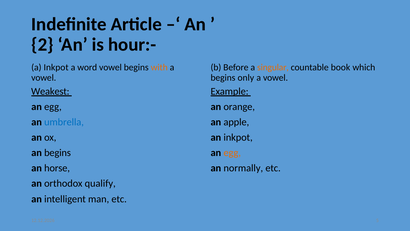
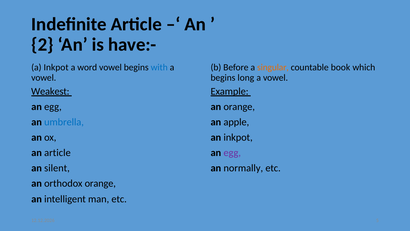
hour:-: hour:- -> have:-
with colour: orange -> blue
only: only -> long
an begins: begins -> article
egg at (232, 153) colour: orange -> purple
horse: horse -> silent
orthodox qualify: qualify -> orange
